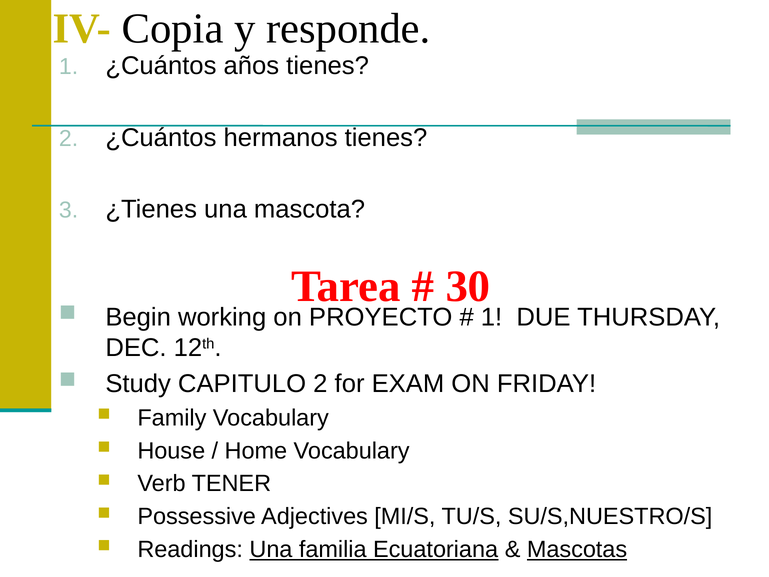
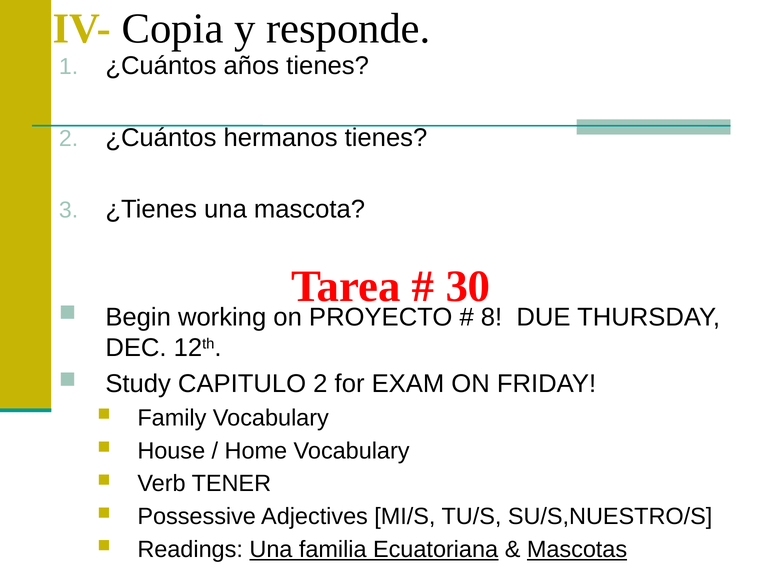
1 at (492, 317): 1 -> 8
